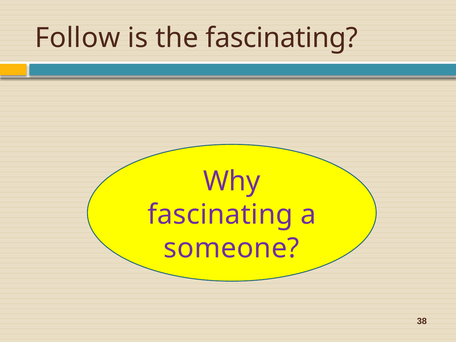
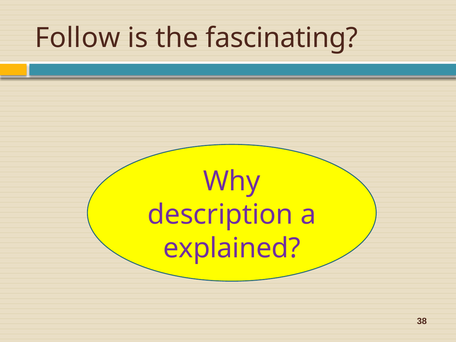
fascinating at (220, 215): fascinating -> description
someone: someone -> explained
